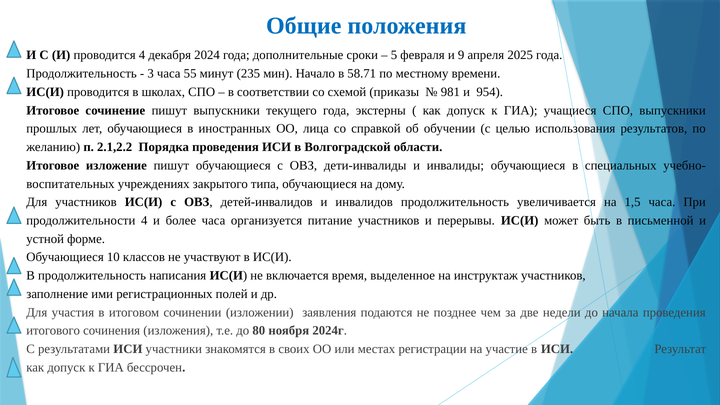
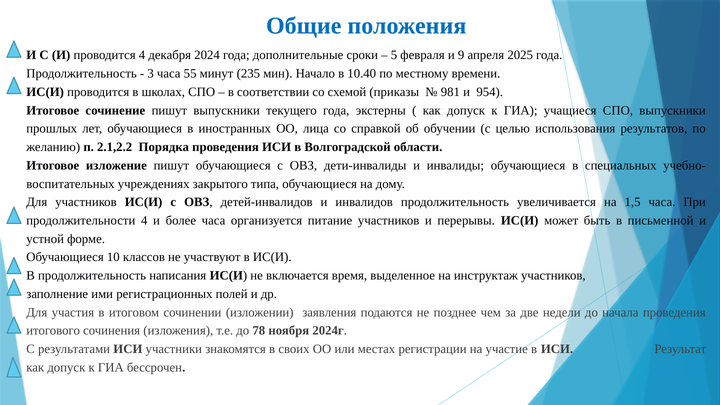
58.71: 58.71 -> 10.40
80: 80 -> 78
